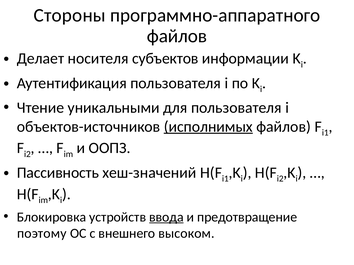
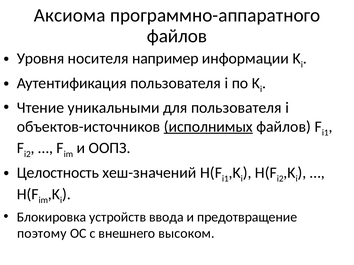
Стороны: Стороны -> Аксиома
Делает: Делает -> Уровня
субъектов: субъектов -> например
Пассивность: Пассивность -> Целостность
ввода underline: present -> none
